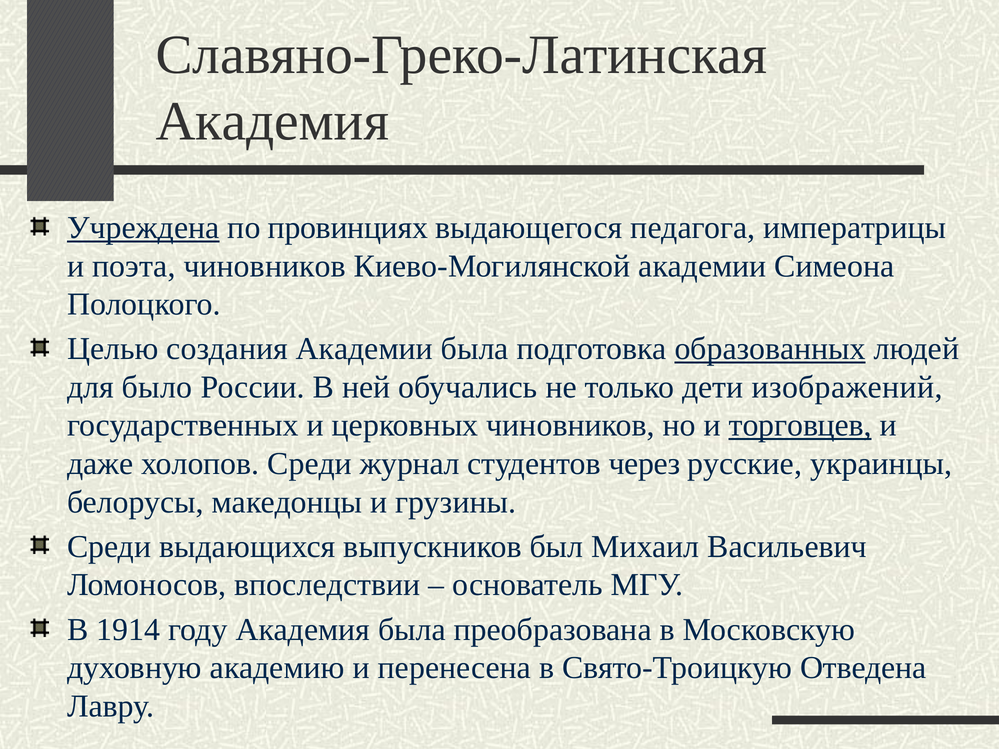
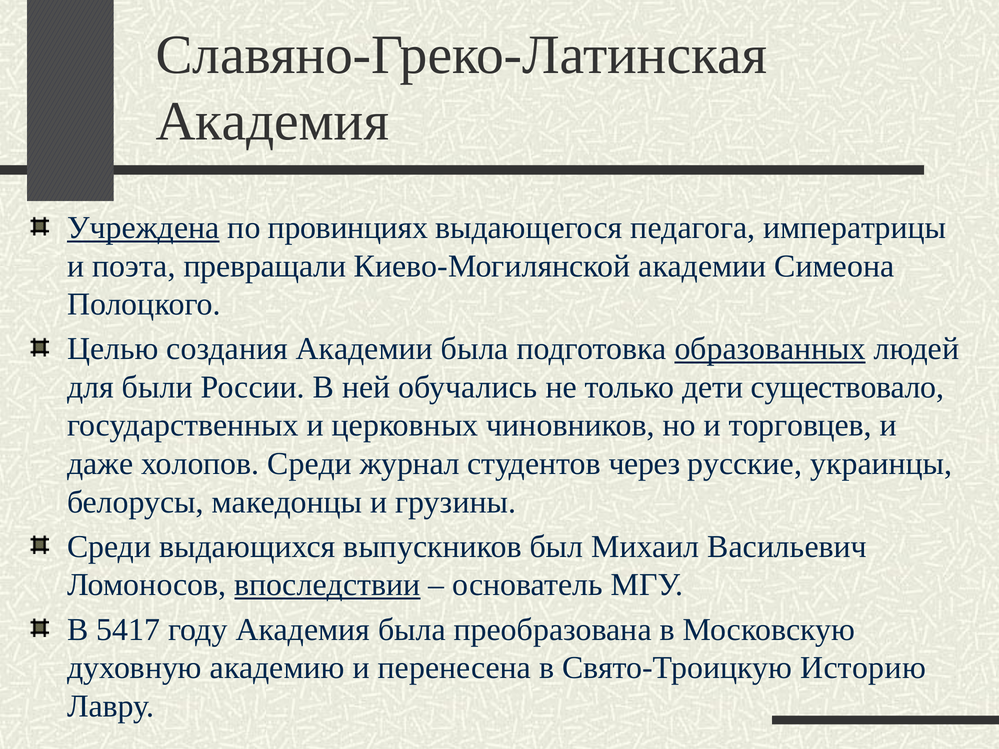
поэта чиновников: чиновников -> превращали
было: было -> были
изображений: изображений -> существовало
торговцев underline: present -> none
впоследствии underline: none -> present
1914: 1914 -> 5417
Отведена: Отведена -> Историю
